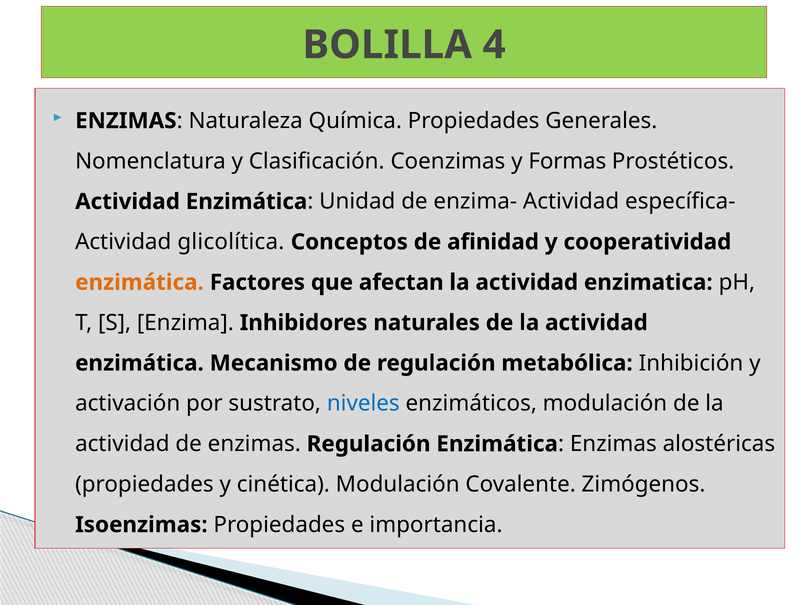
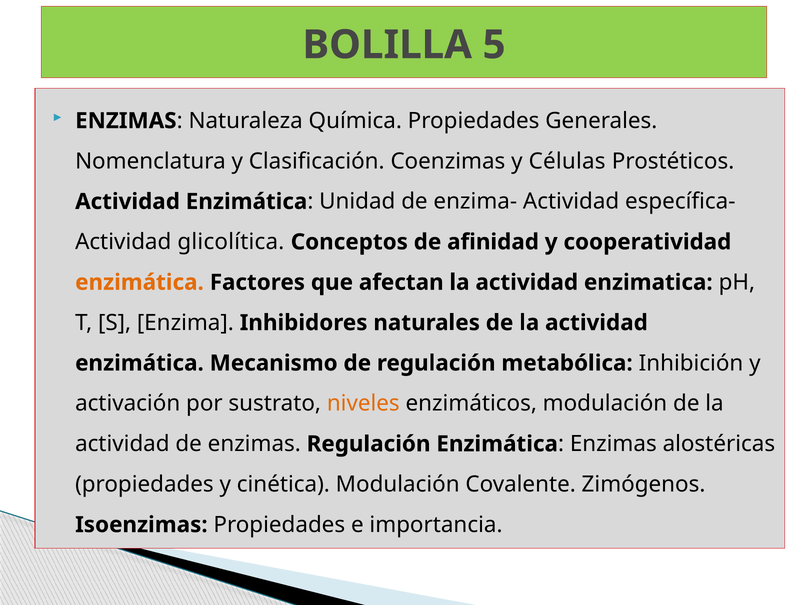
4: 4 -> 5
Formas: Formas -> Células
niveles colour: blue -> orange
